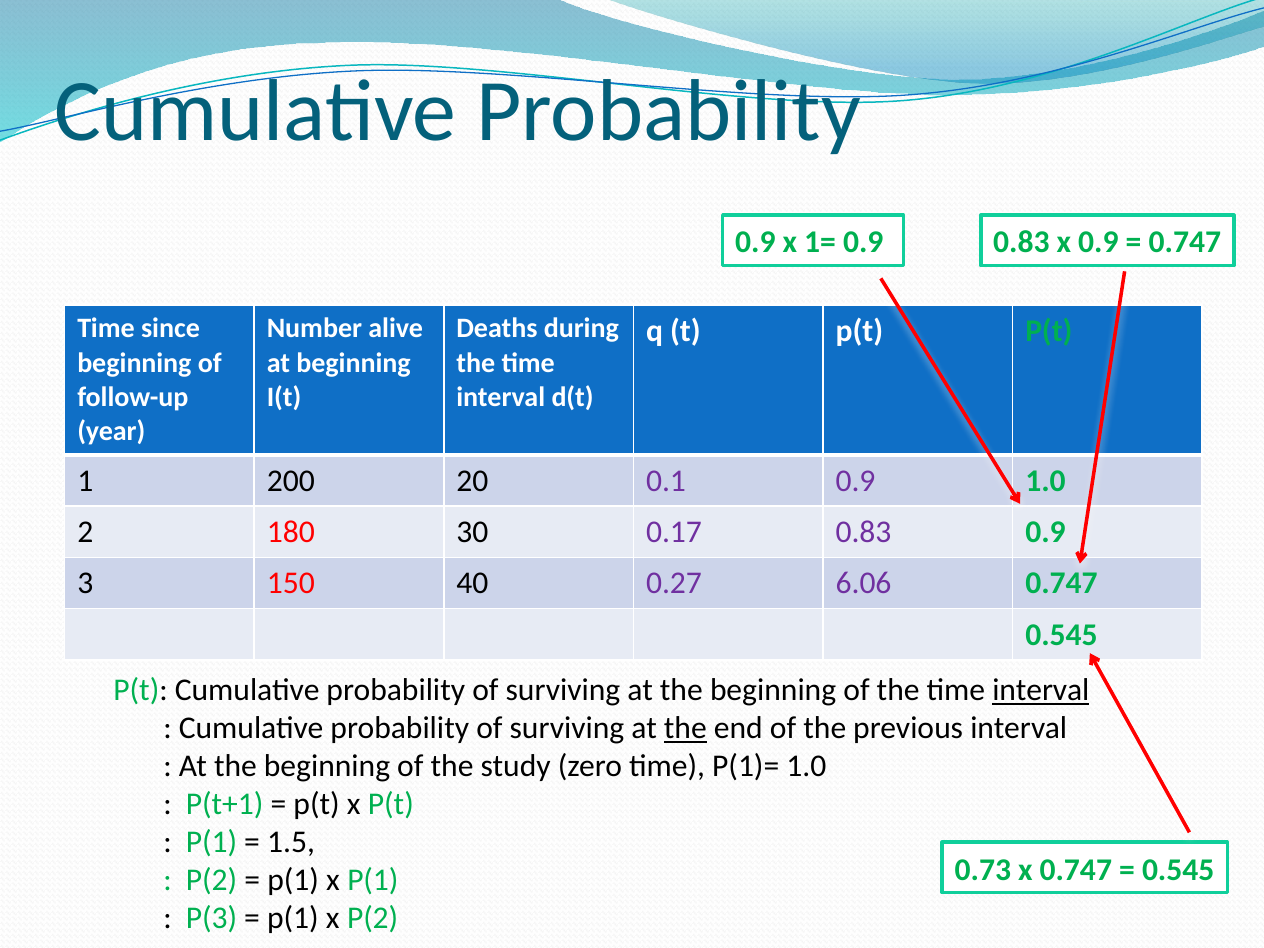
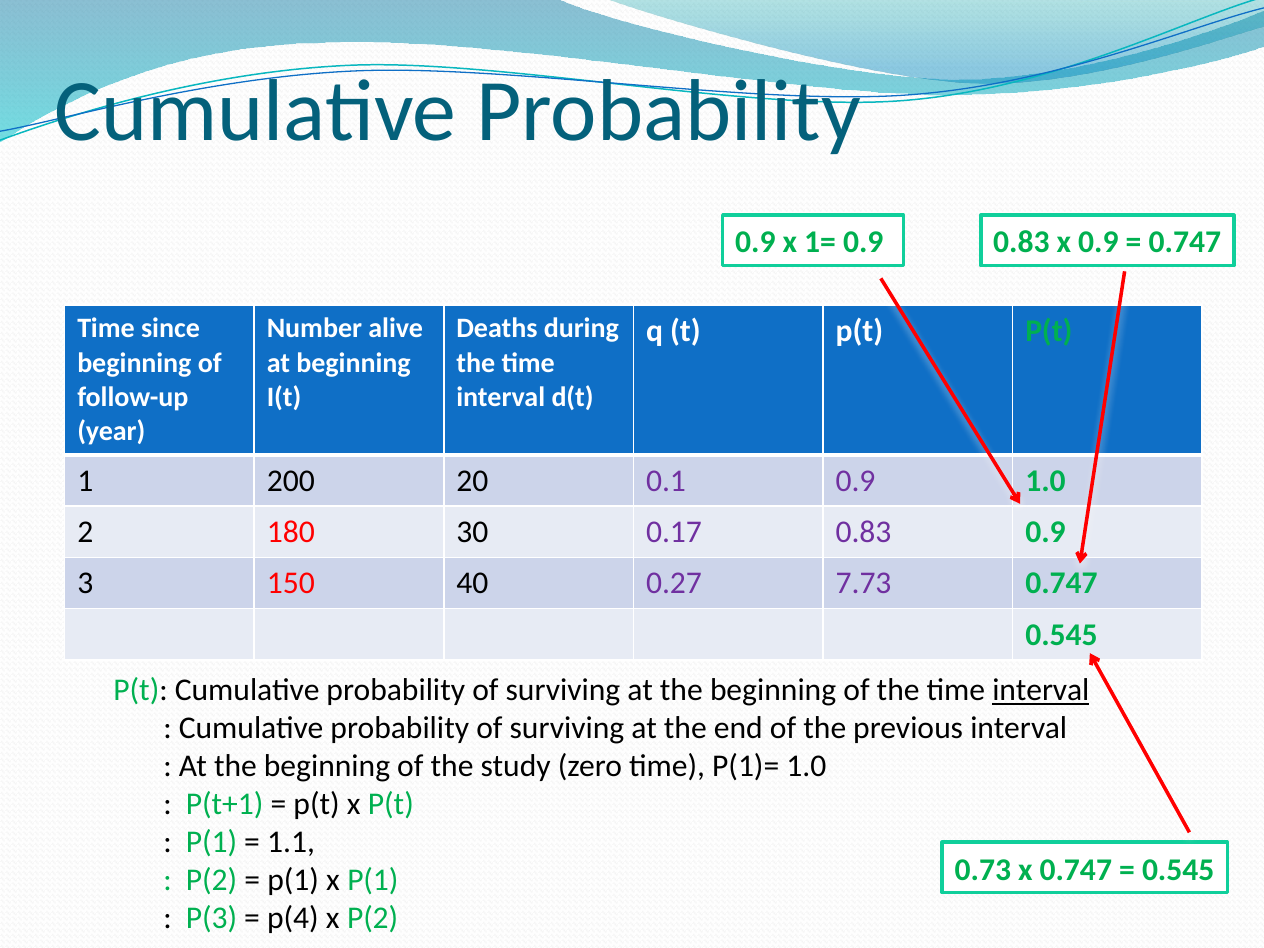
6.06: 6.06 -> 7.73
the at (685, 728) underline: present -> none
1.5: 1.5 -> 1.1
p(1 at (293, 918): p(1 -> p(4
